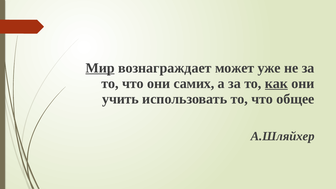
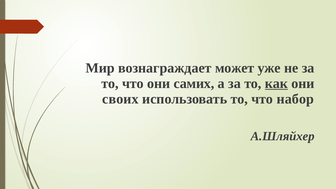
Мир underline: present -> none
учить: учить -> своих
общее: общее -> набор
